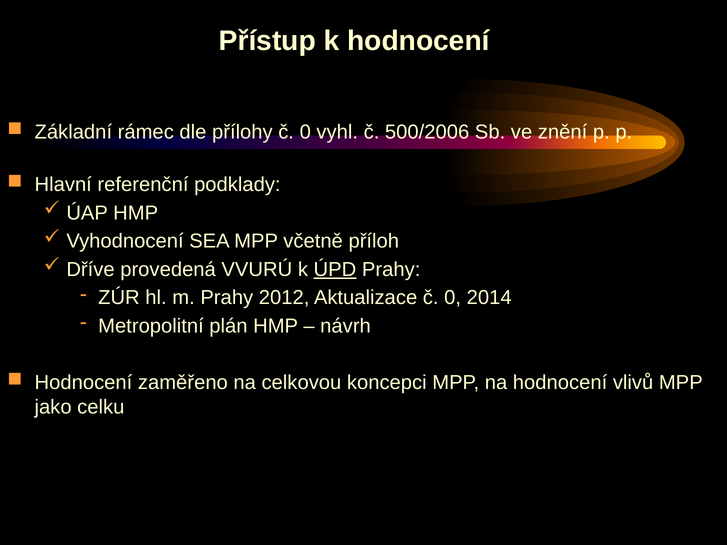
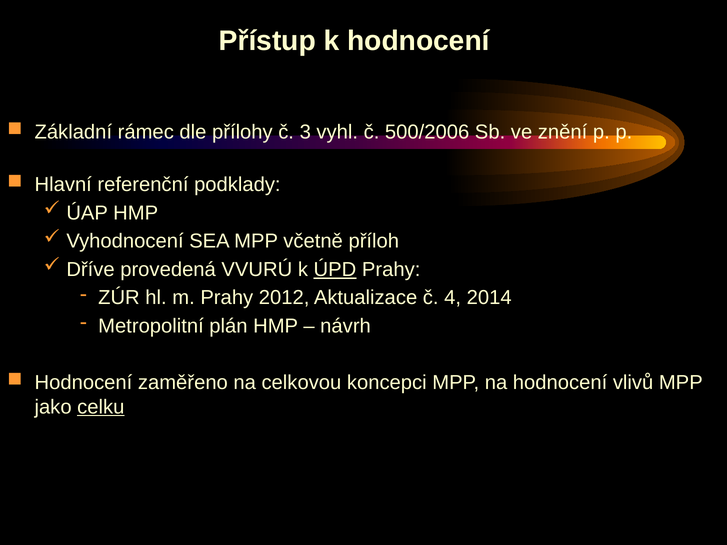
přílohy č 0: 0 -> 3
Aktualizace č 0: 0 -> 4
celku underline: none -> present
